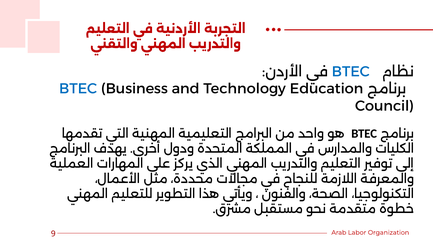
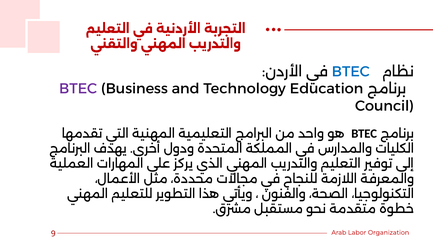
BTEC at (78, 89) colour: blue -> purple
